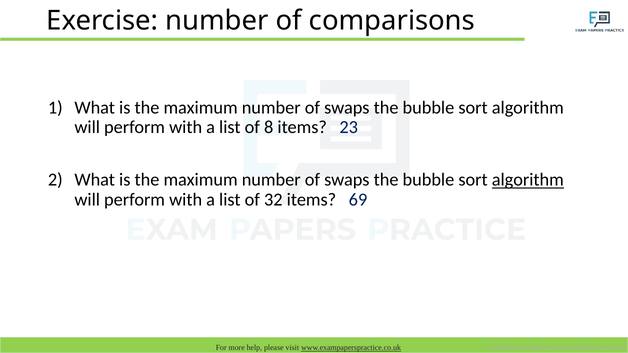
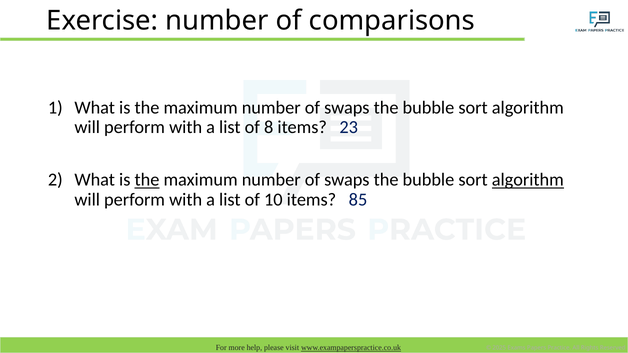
the at (147, 180) underline: none -> present
32: 32 -> 10
69: 69 -> 85
